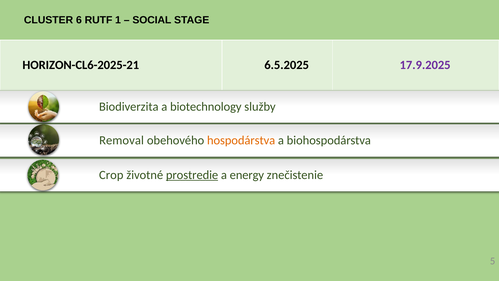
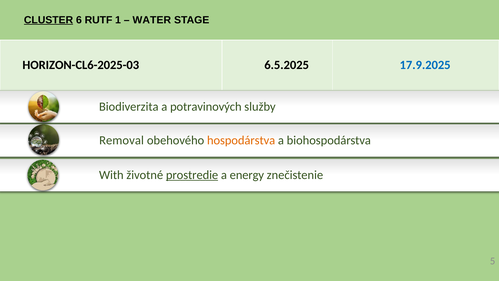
CLUSTER underline: none -> present
SOCIAL: SOCIAL -> WATER
HORIZON-CL6-2025-21: HORIZON-CL6-2025-21 -> HORIZON-CL6-2025-03
17.9.2025 colour: purple -> blue
biotechnology: biotechnology -> potravinových
Crop: Crop -> With
